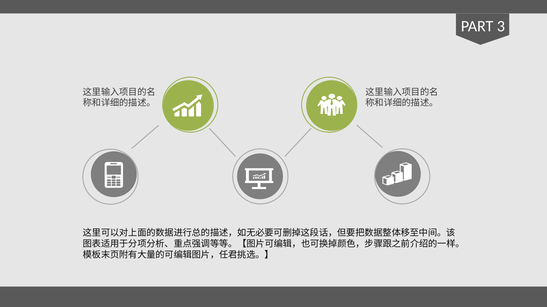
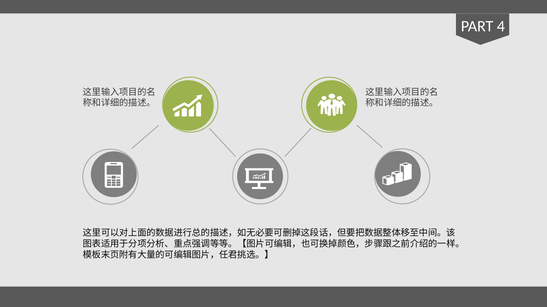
3: 3 -> 4
